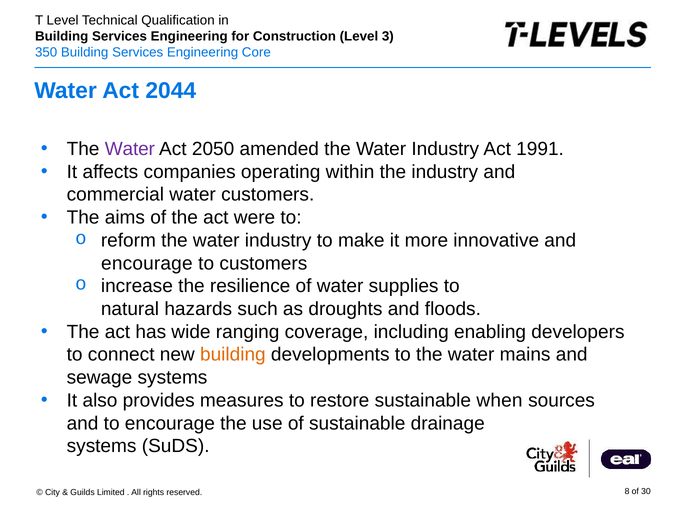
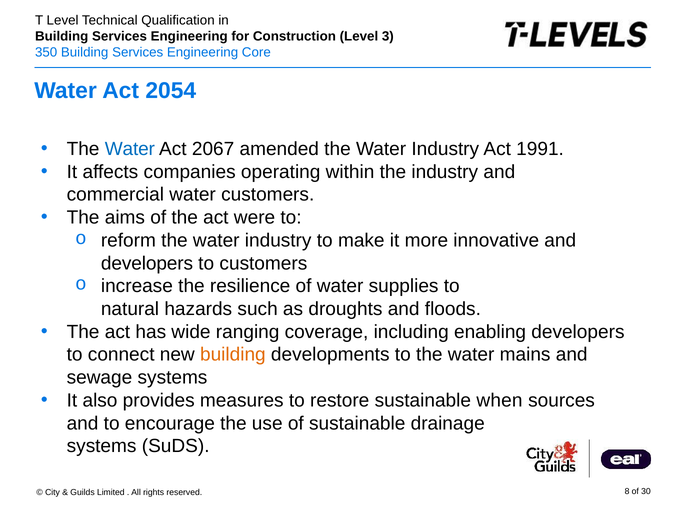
2044: 2044 -> 2054
Water at (130, 149) colour: purple -> blue
2050: 2050 -> 2067
encourage at (147, 263): encourage -> developers
